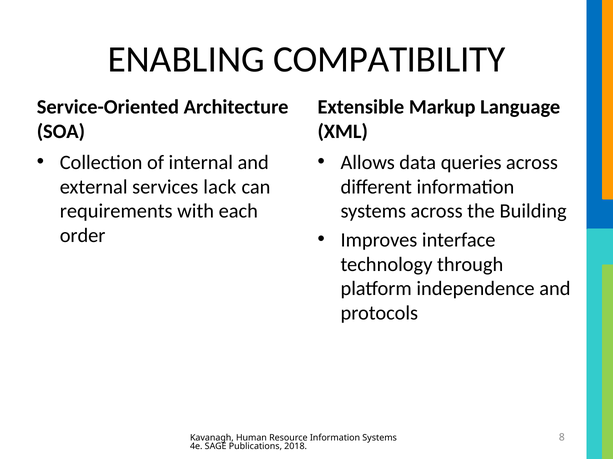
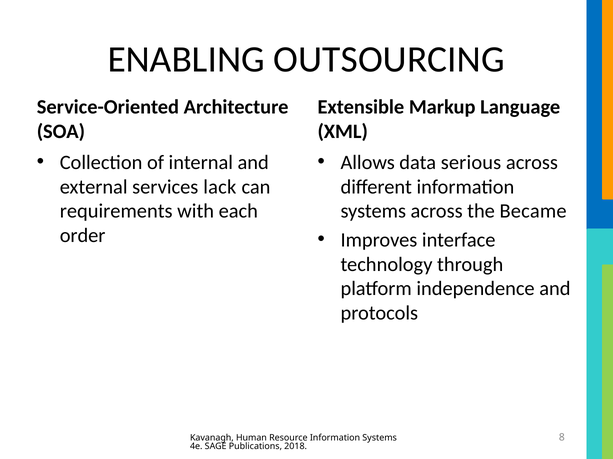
COMPATIBILITY: COMPATIBILITY -> OUTSOURCING
queries: queries -> serious
Building: Building -> Became
